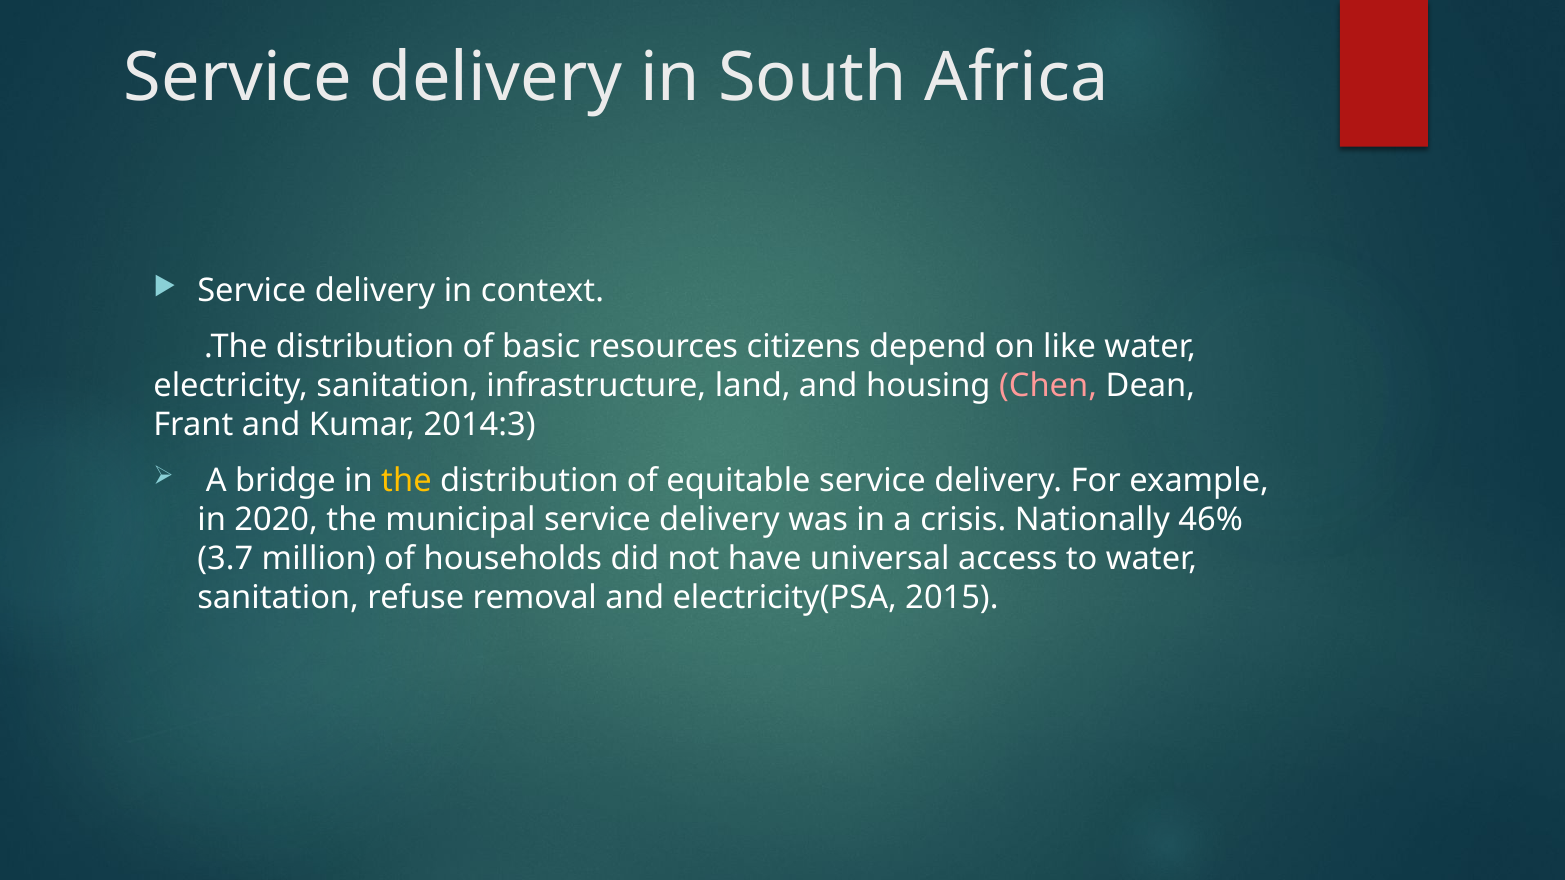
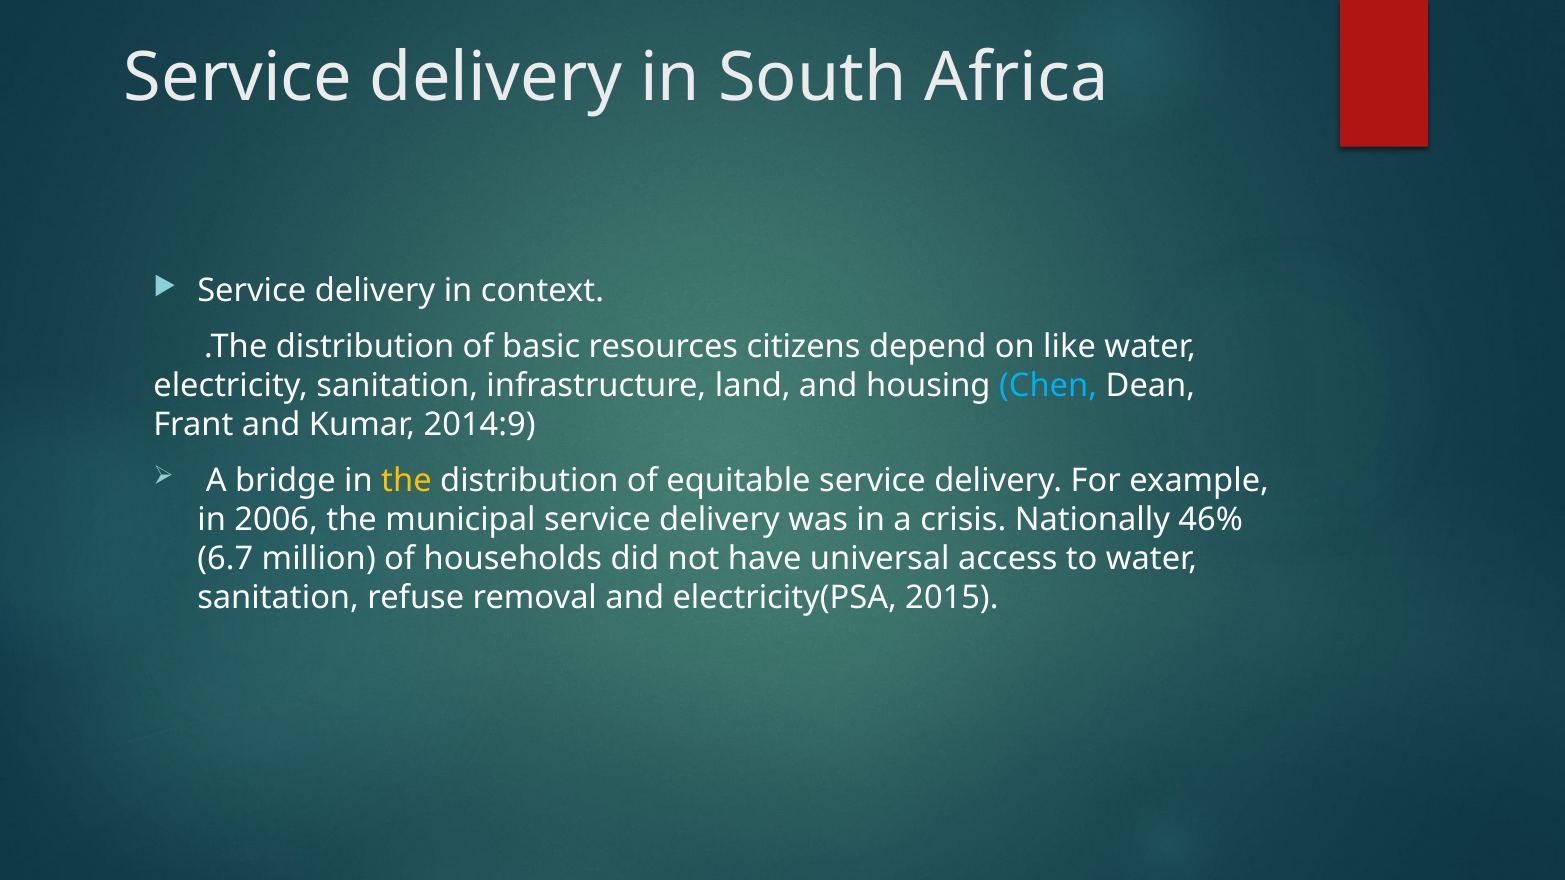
Chen colour: pink -> light blue
2014:3: 2014:3 -> 2014:9
2020: 2020 -> 2006
3.7: 3.7 -> 6.7
